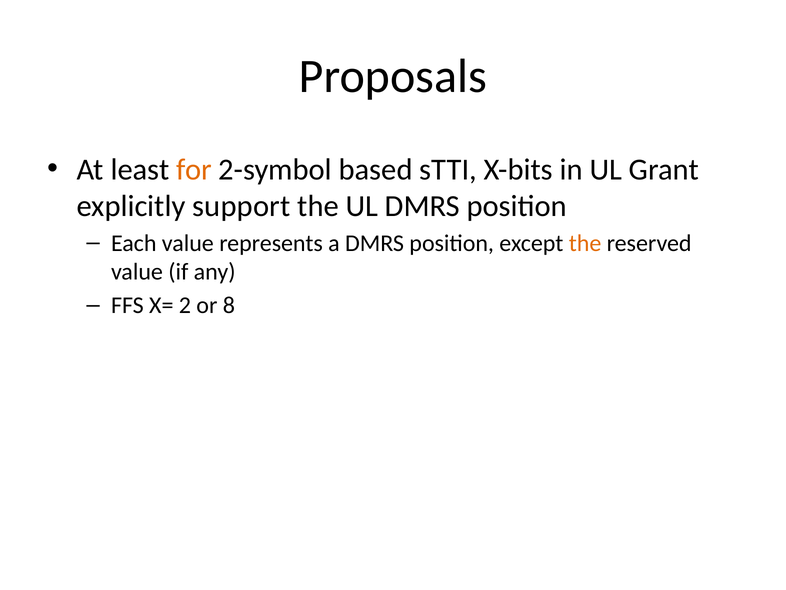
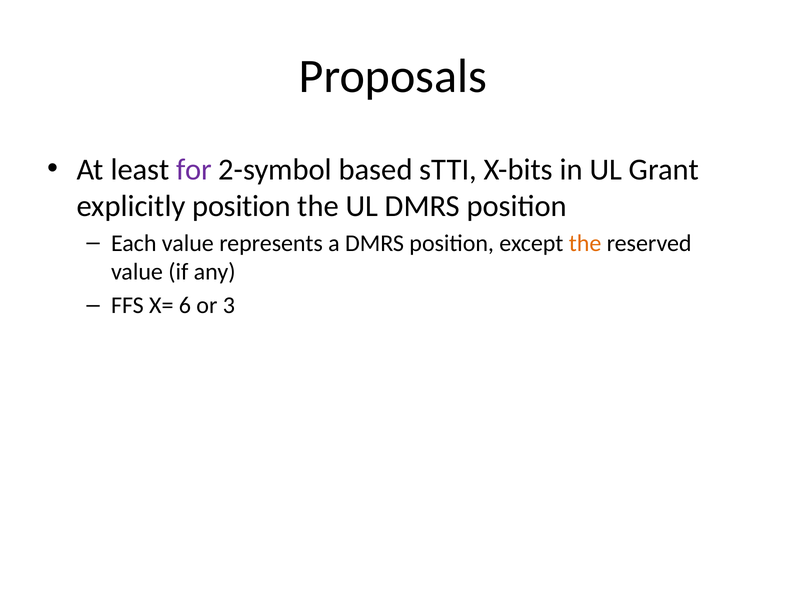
for colour: orange -> purple
explicitly support: support -> position
2: 2 -> 6
8: 8 -> 3
